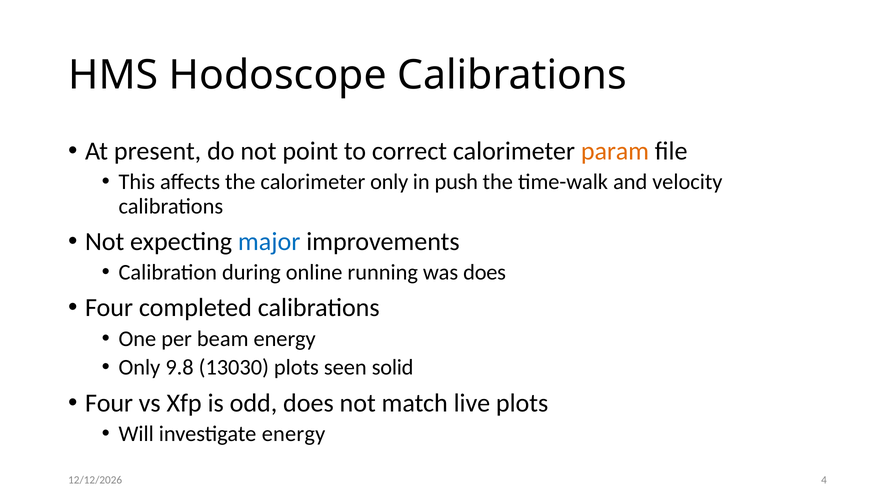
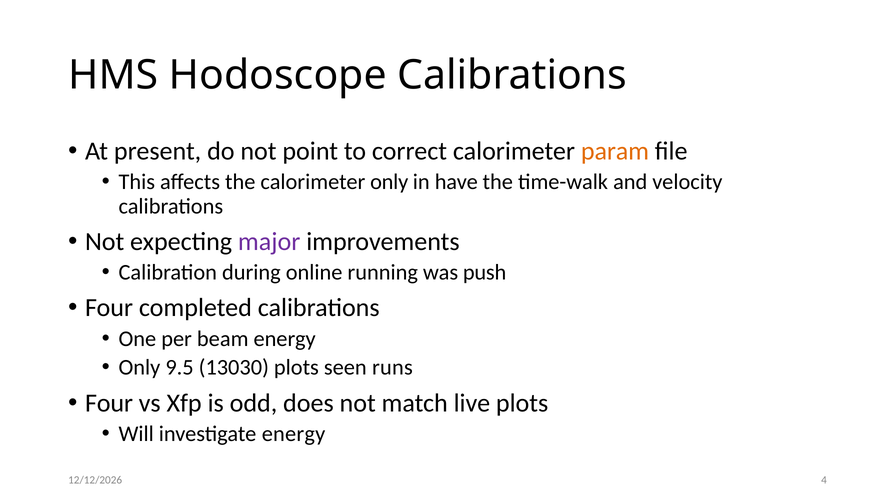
push: push -> have
major colour: blue -> purple
was does: does -> push
9.8: 9.8 -> 9.5
solid: solid -> runs
